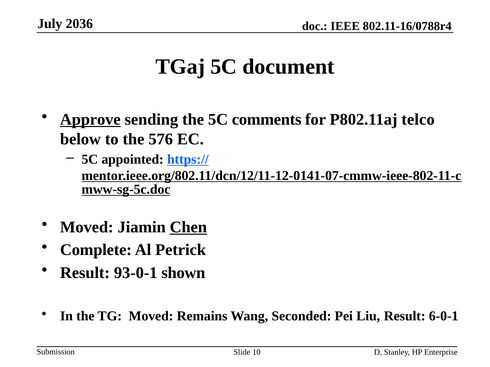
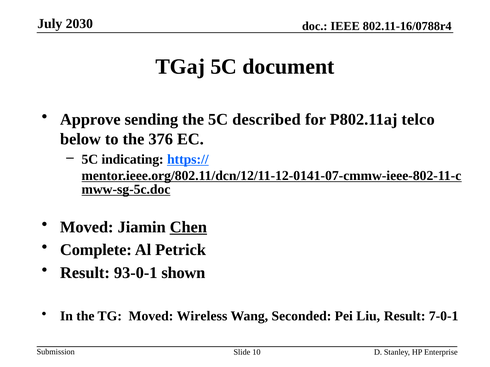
2036: 2036 -> 2030
Approve underline: present -> none
comments: comments -> described
576: 576 -> 376
appointed: appointed -> indicating
Remains: Remains -> Wireless
6-0-1: 6-0-1 -> 7-0-1
